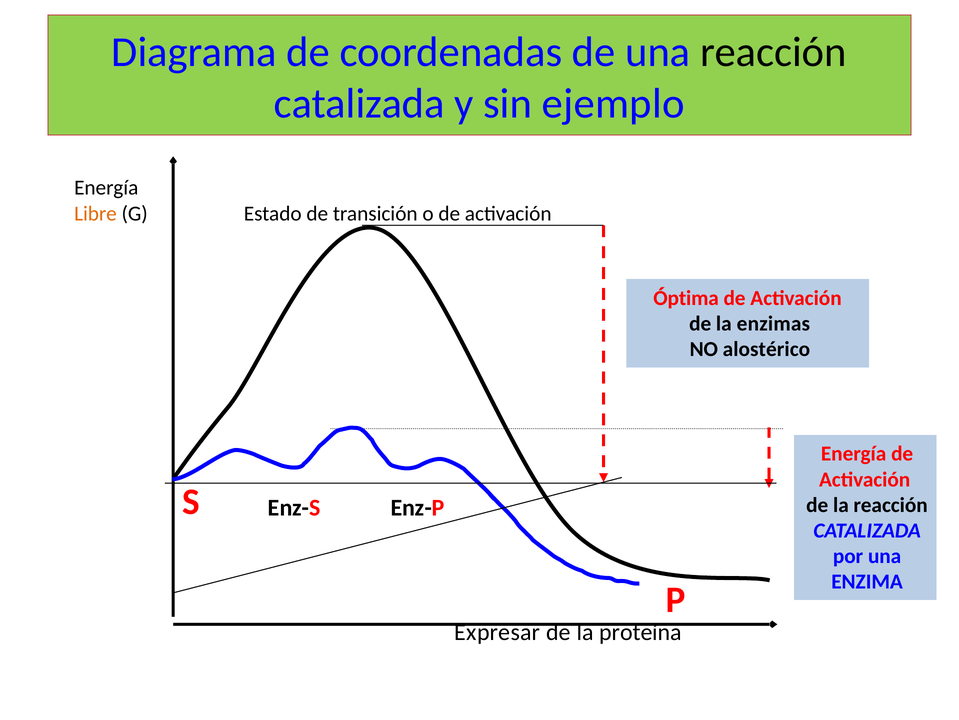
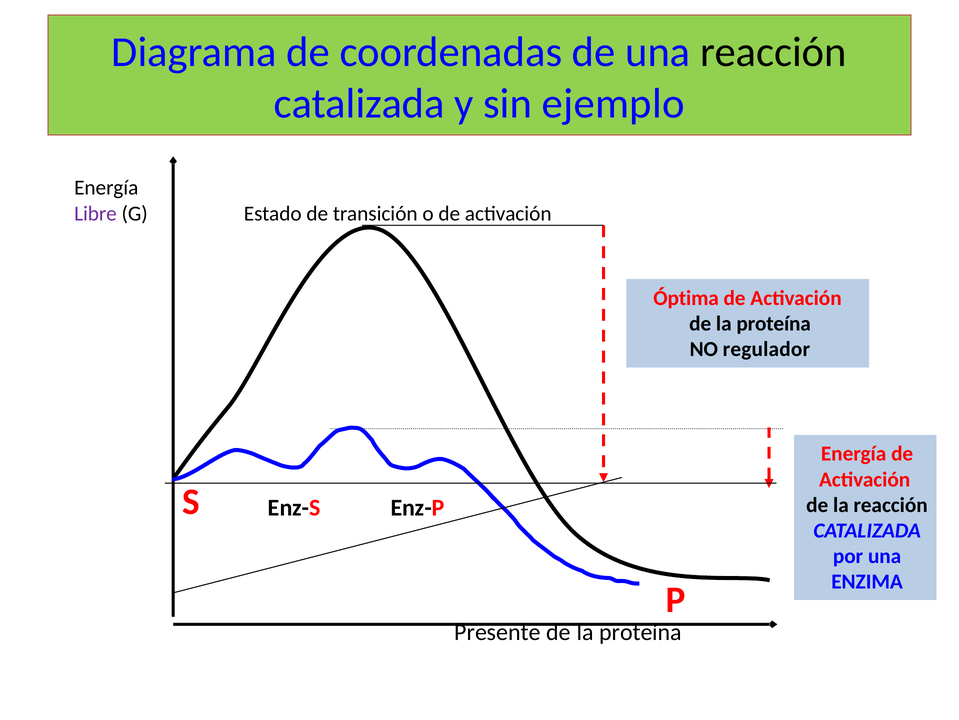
Libre colour: orange -> purple
enzimas at (773, 323): enzimas -> proteína
alostérico: alostérico -> regulador
Expresar: Expresar -> Presente
